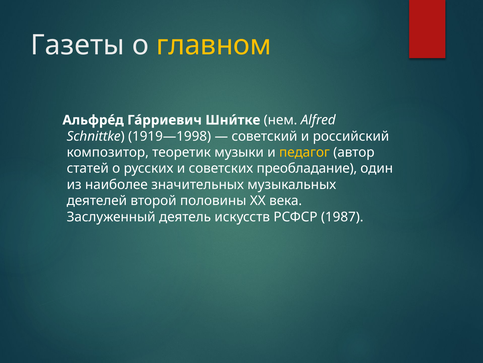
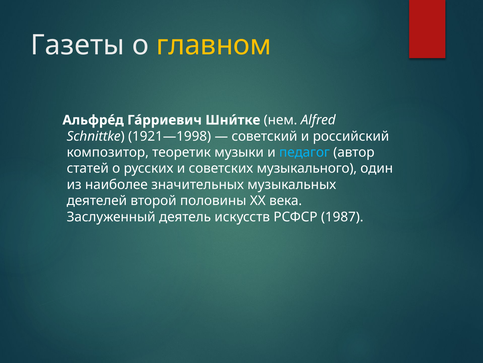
1919—1998: 1919—1998 -> 1921—1998
педагог colour: yellow -> light blue
преобладание: преобладание -> музыкального
